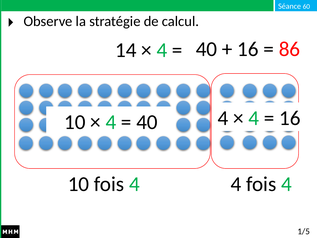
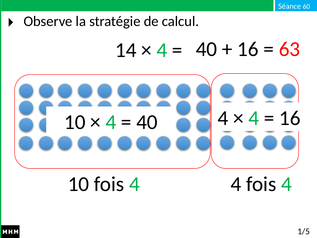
86: 86 -> 63
